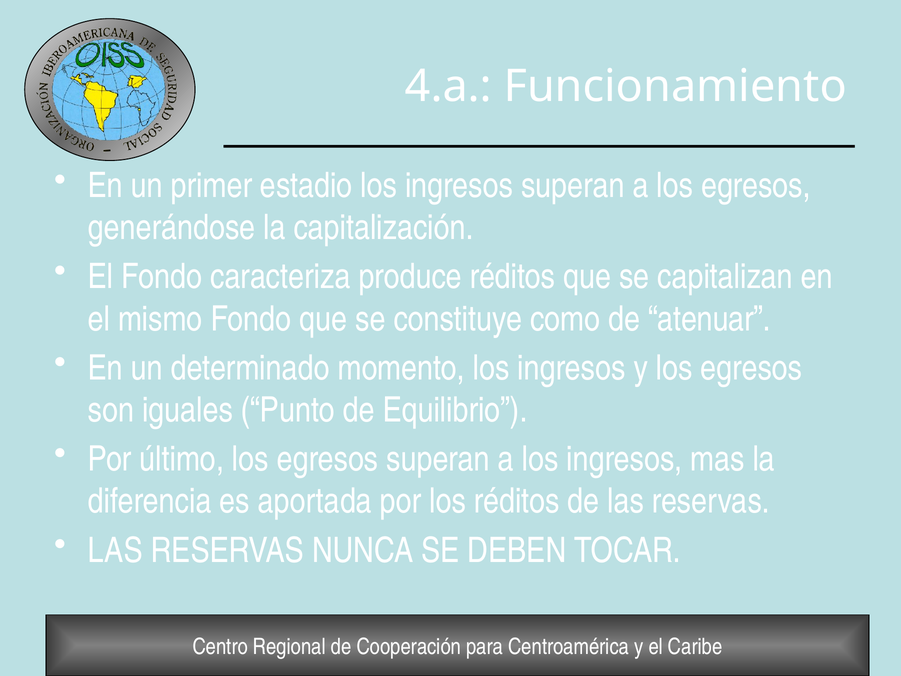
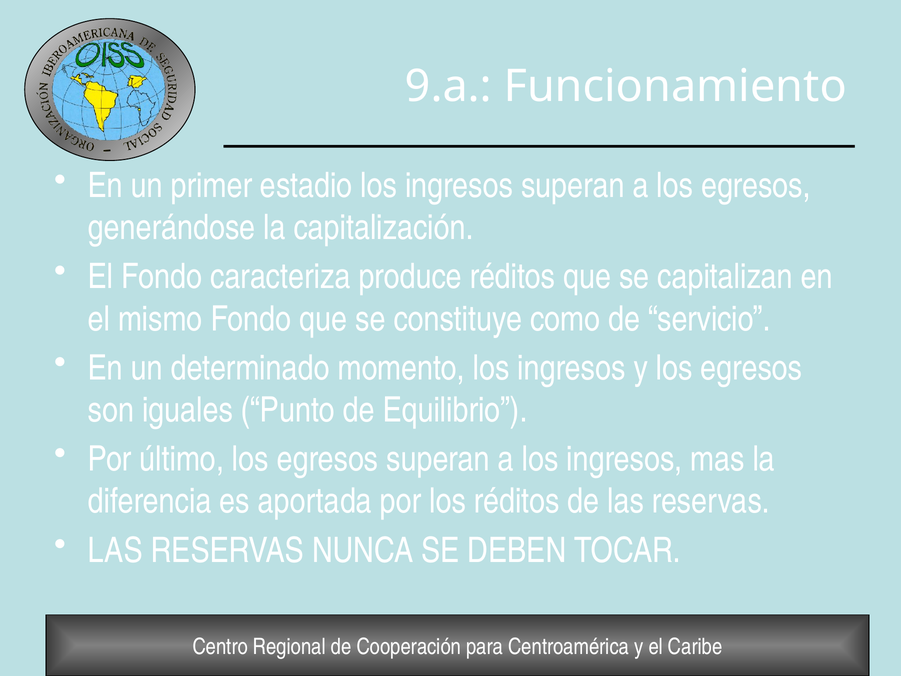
4.a: 4.a -> 9.a
atenuar: atenuar -> servicio
